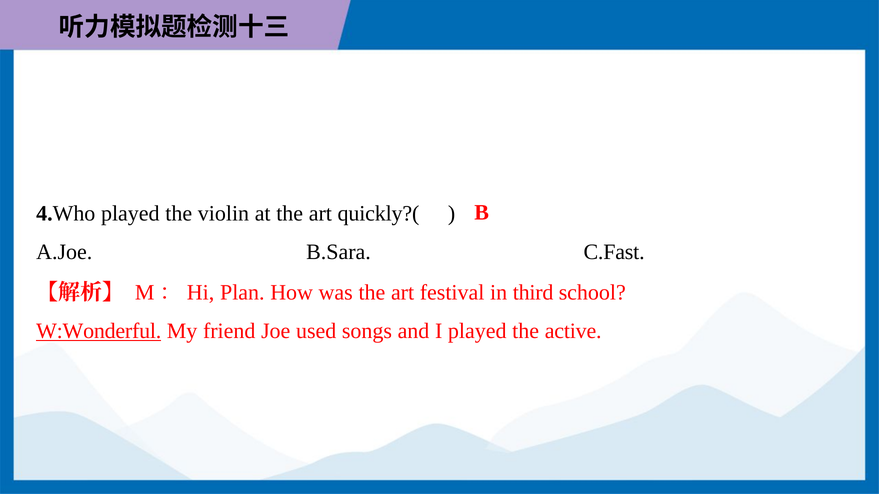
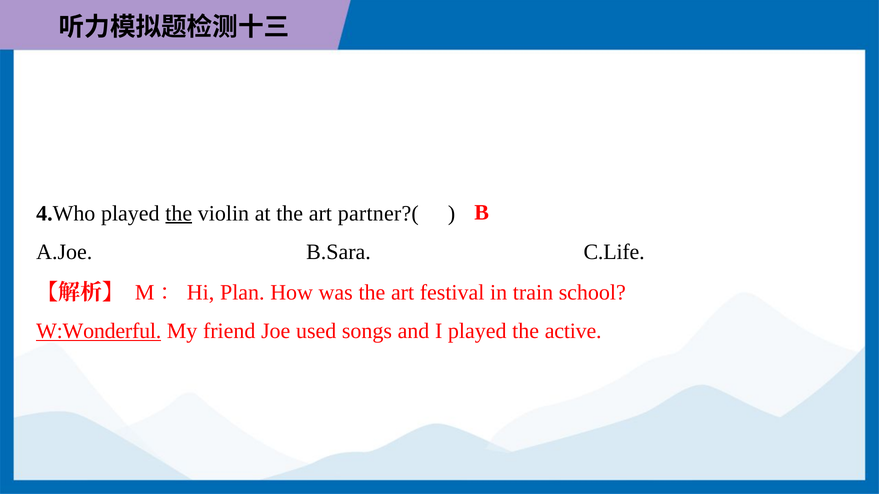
the at (179, 214) underline: none -> present
quickly?(: quickly?( -> partner?(
C.Fast: C.Fast -> C.Life
third: third -> train
